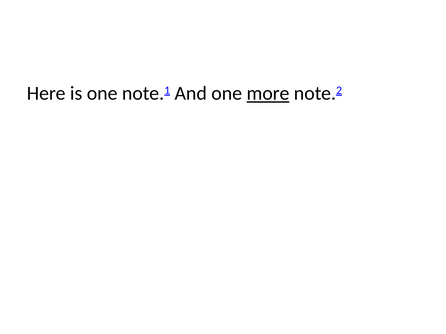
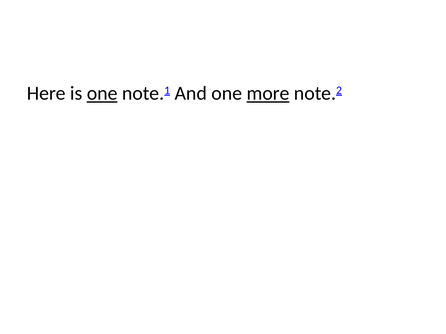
one at (102, 94) underline: none -> present
